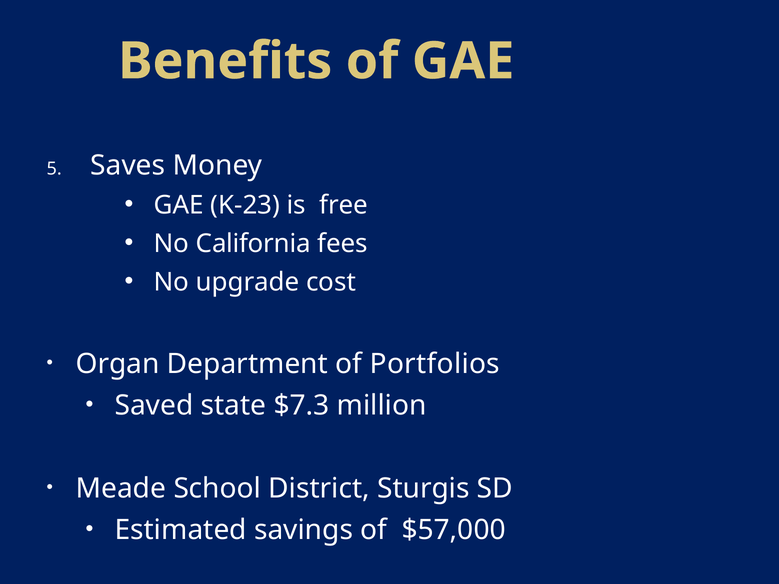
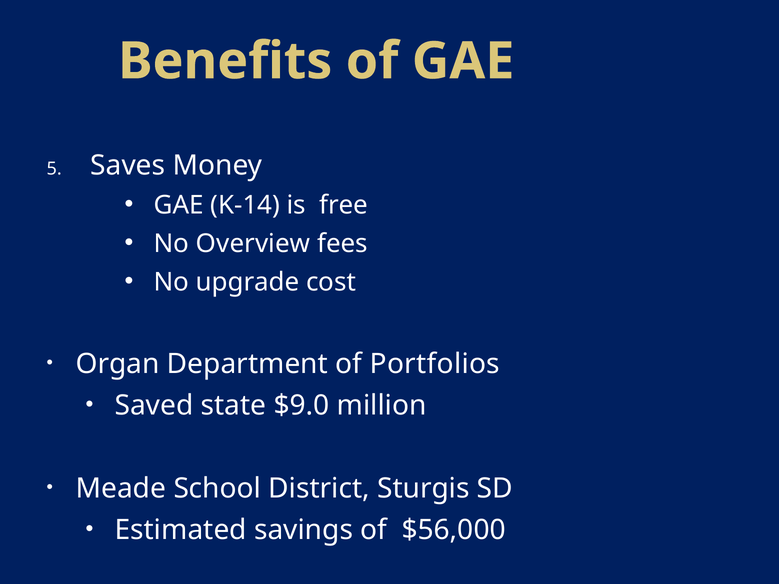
K-23: K-23 -> K-14
California: California -> Overview
$7.3: $7.3 -> $9.0
$57,000: $57,000 -> $56,000
